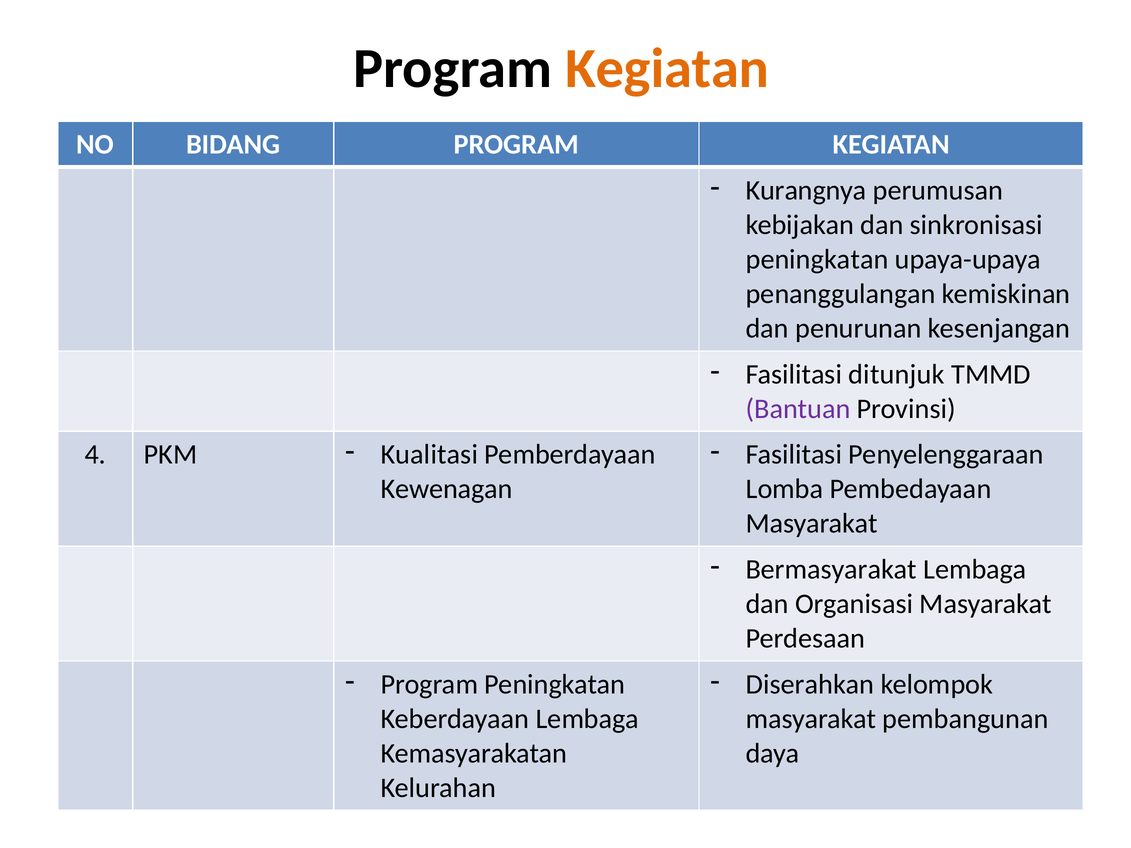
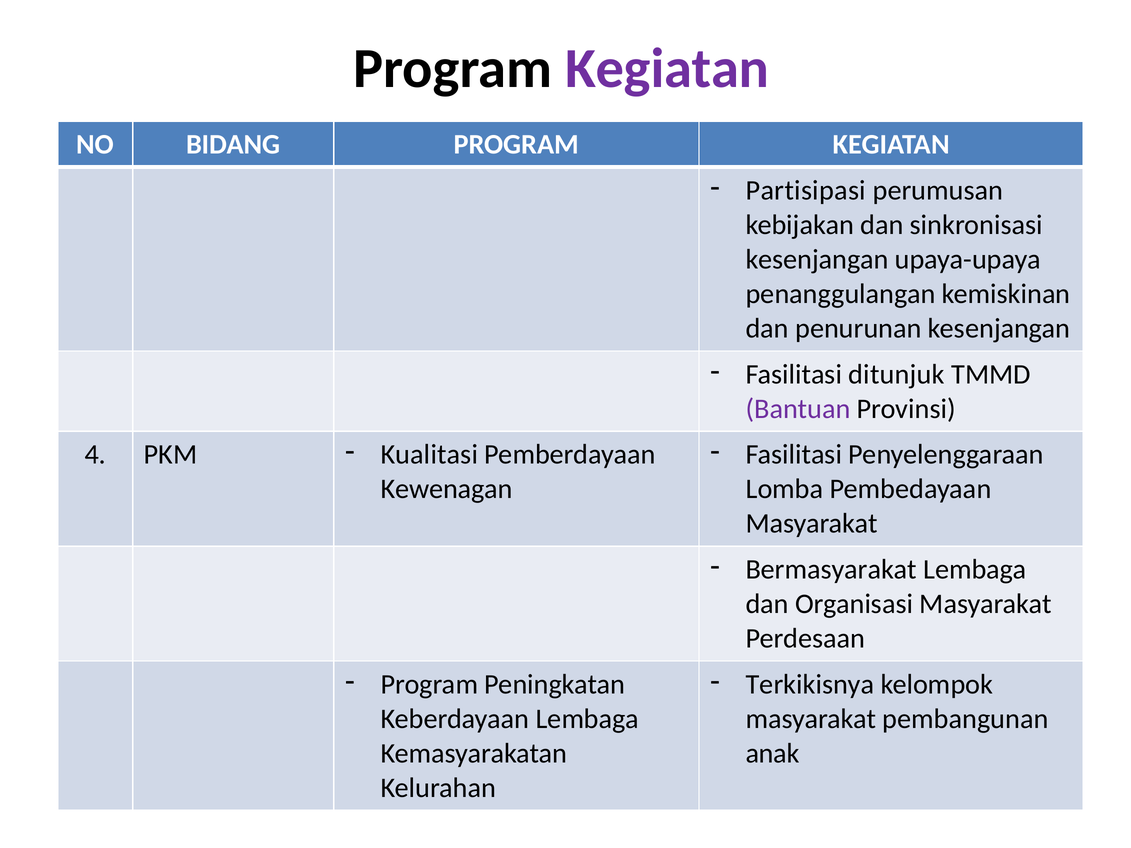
Kegiatan at (667, 68) colour: orange -> purple
Kurangnya: Kurangnya -> Partisipasi
peningkatan at (817, 259): peningkatan -> kesenjangan
Diserahkan: Diserahkan -> Terkikisnya
daya: daya -> anak
